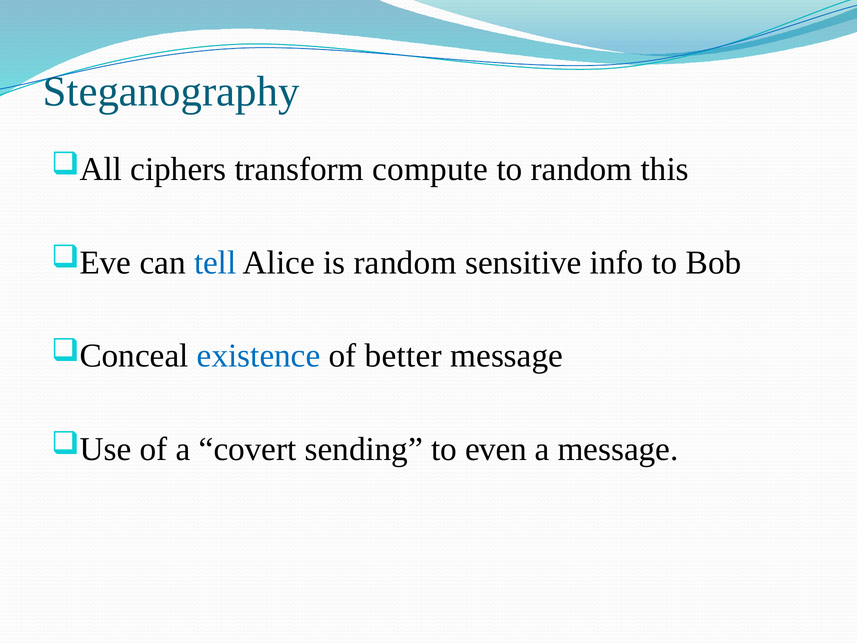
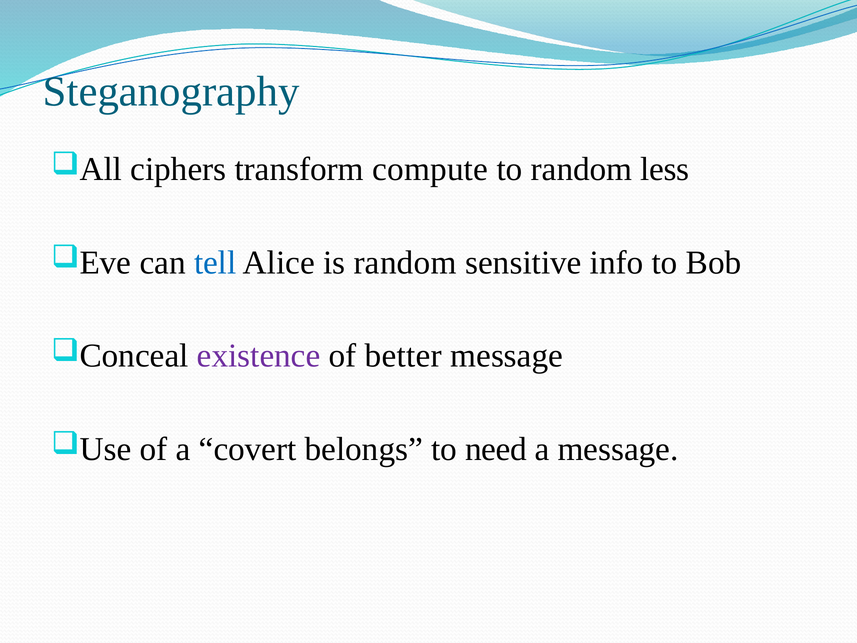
this: this -> less
existence colour: blue -> purple
sending: sending -> belongs
even: even -> need
